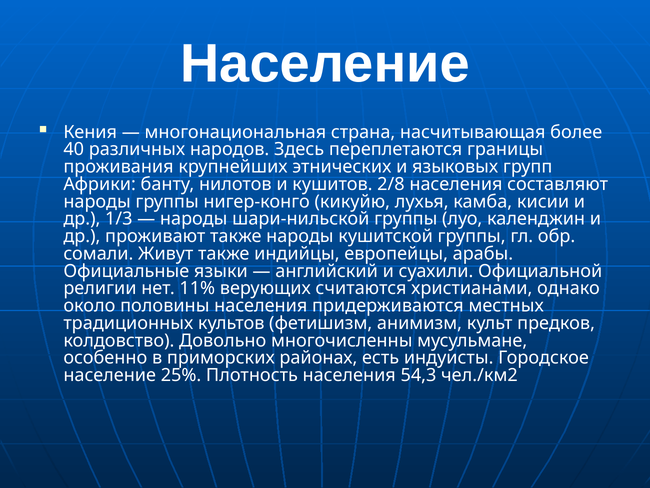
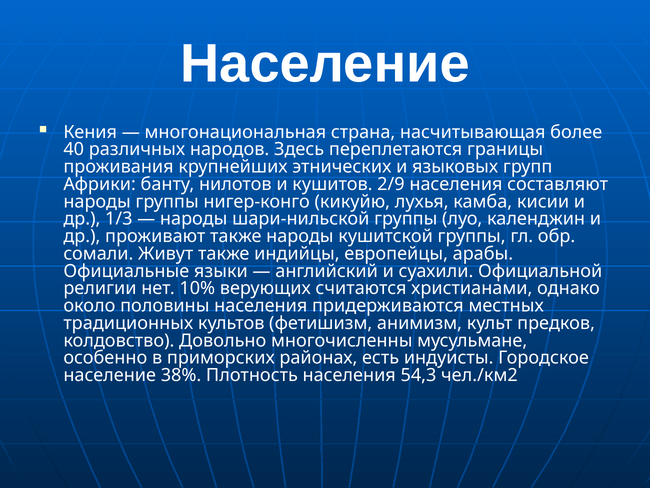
2/8: 2/8 -> 2/9
11%: 11% -> 10%
25%: 25% -> 38%
